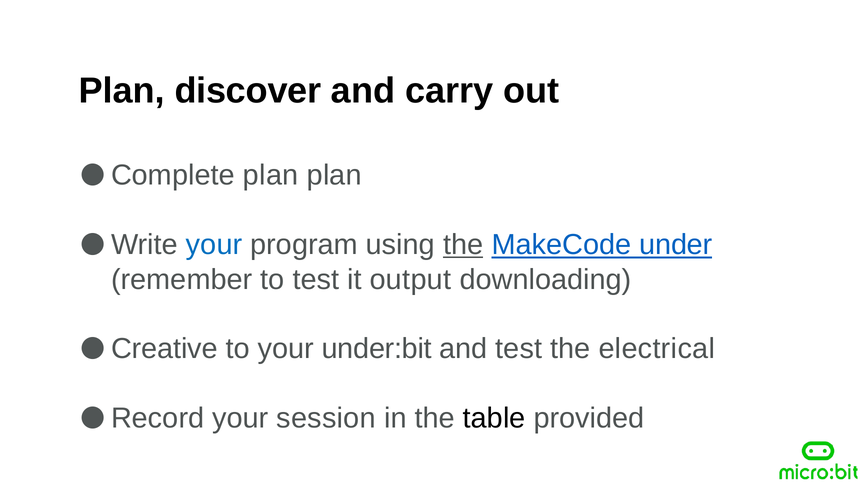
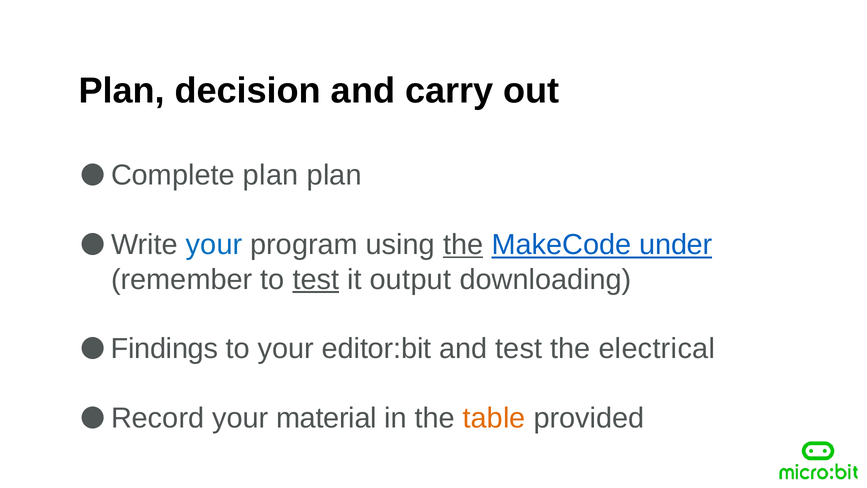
discover: discover -> decision
test at (316, 279) underline: none -> present
Creative: Creative -> Findings
under:bit: under:bit -> editor:bit
session: session -> material
table colour: black -> orange
